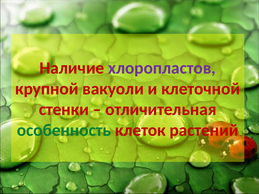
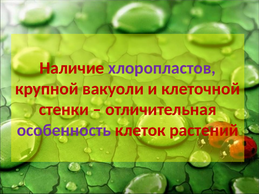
особенность colour: green -> purple
